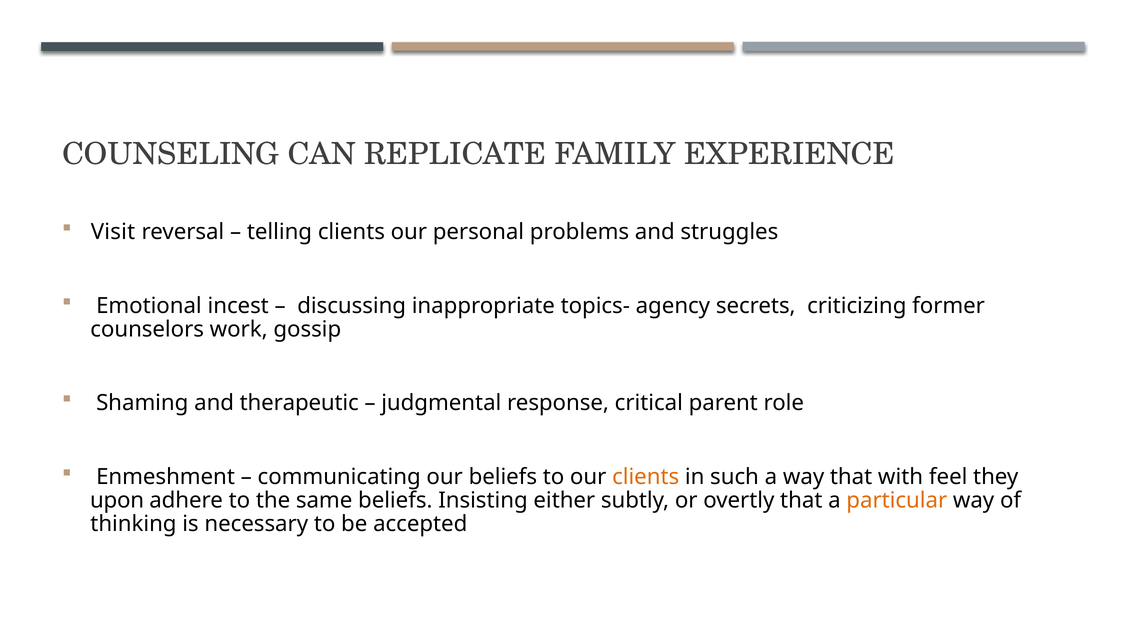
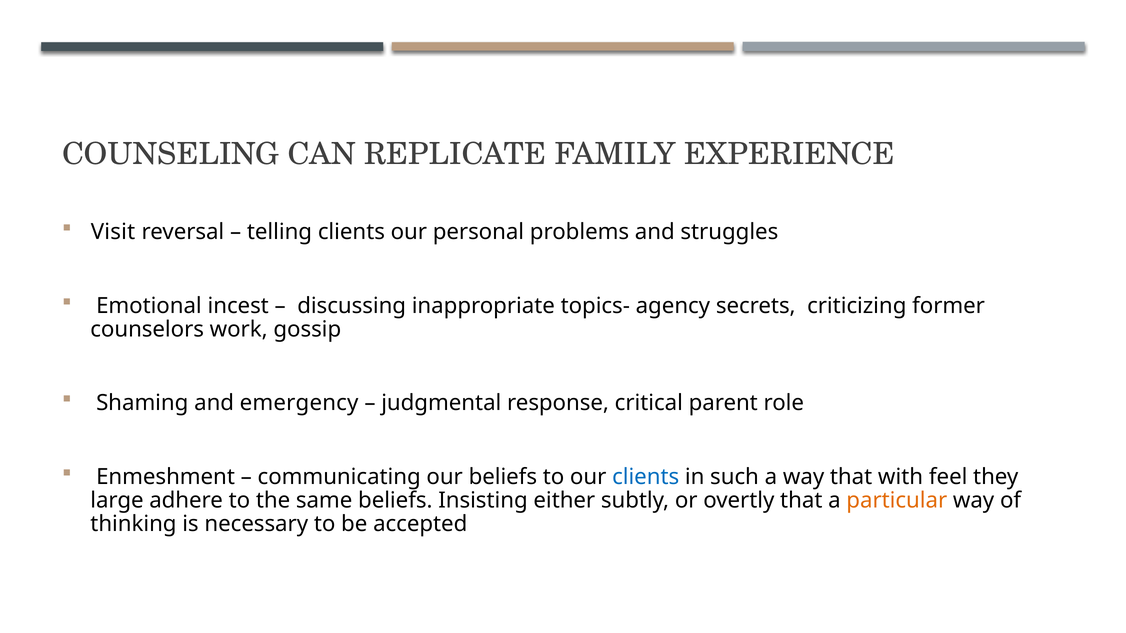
therapeutic: therapeutic -> emergency
clients at (646, 477) colour: orange -> blue
upon: upon -> large
